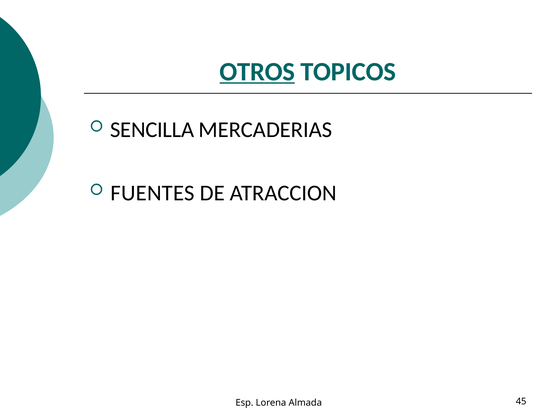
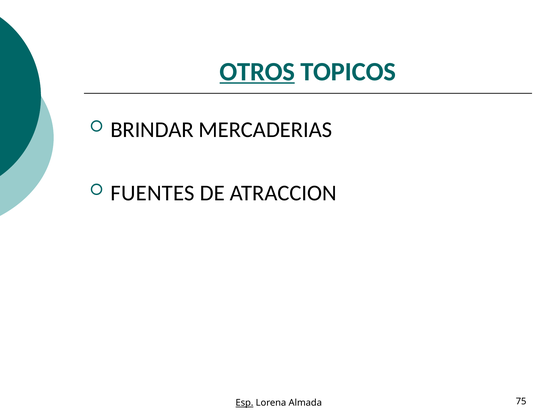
SENCILLA: SENCILLA -> BRINDAR
Esp underline: none -> present
45: 45 -> 75
